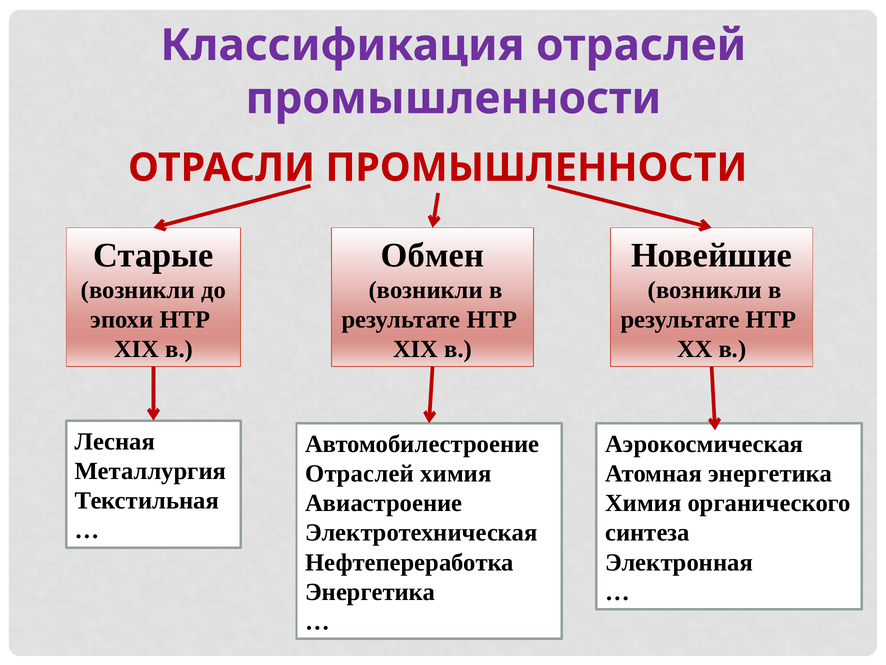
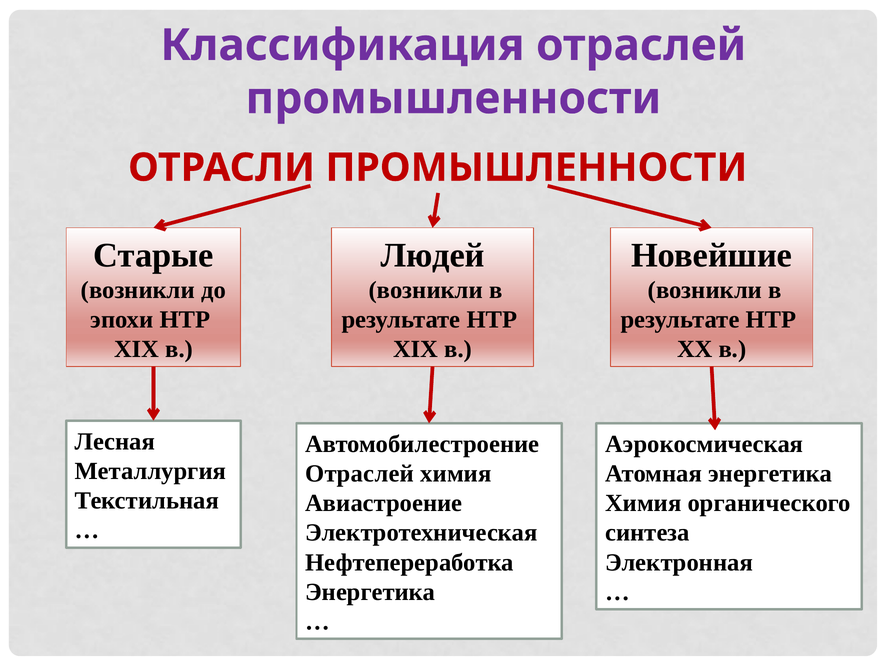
Обмен: Обмен -> Людей
